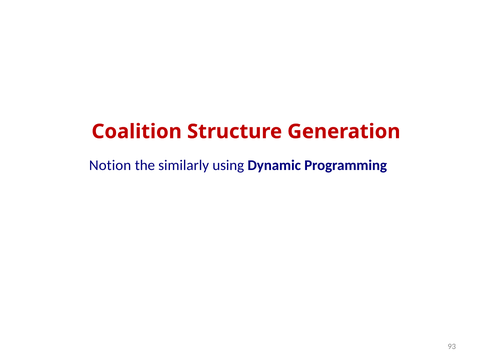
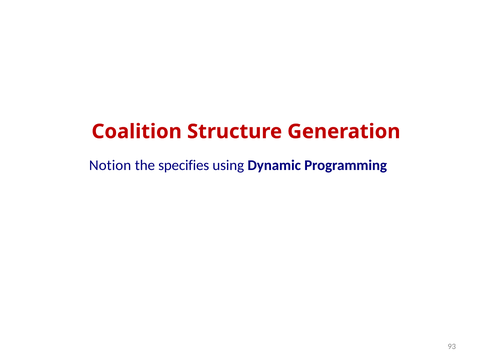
similarly: similarly -> specifies
